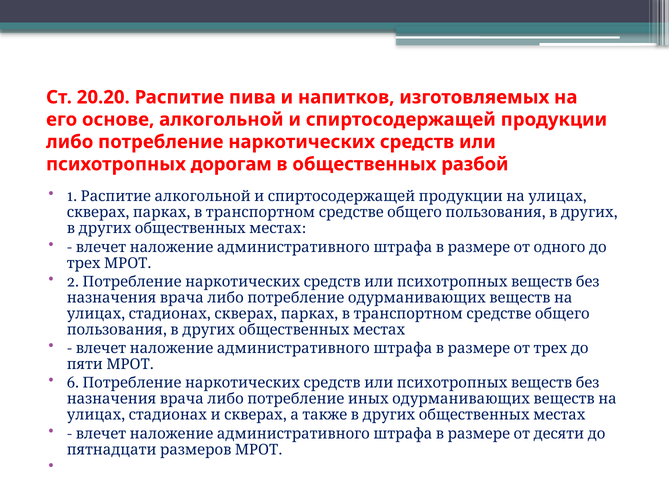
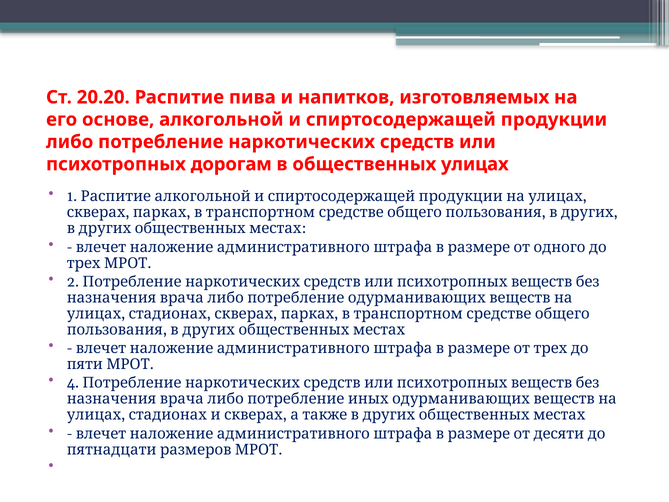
общественных разбой: разбой -> улицах
6: 6 -> 4
